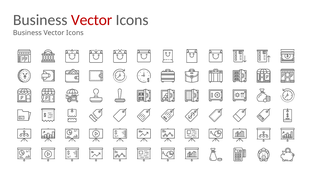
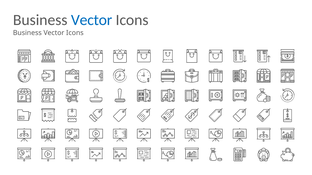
Vector at (92, 20) colour: red -> blue
